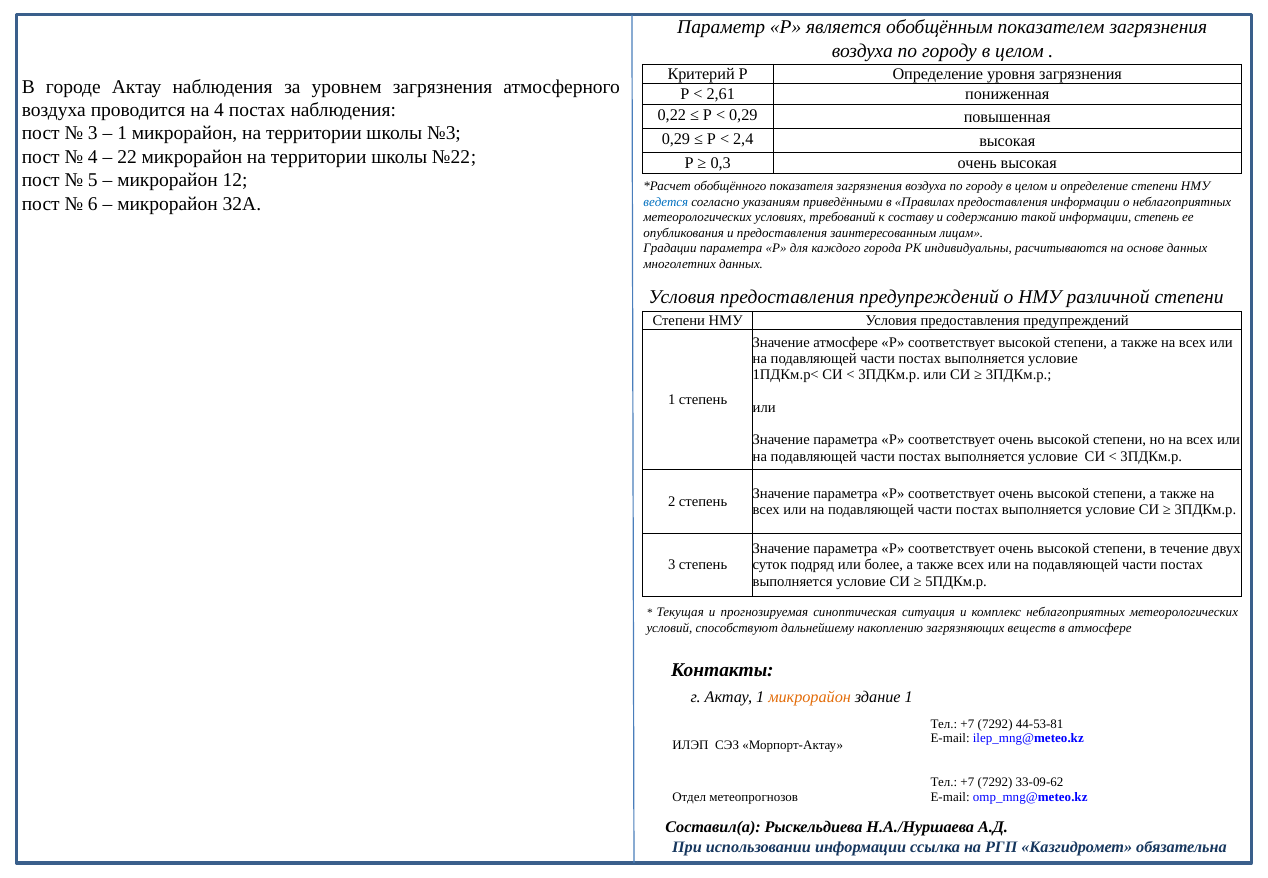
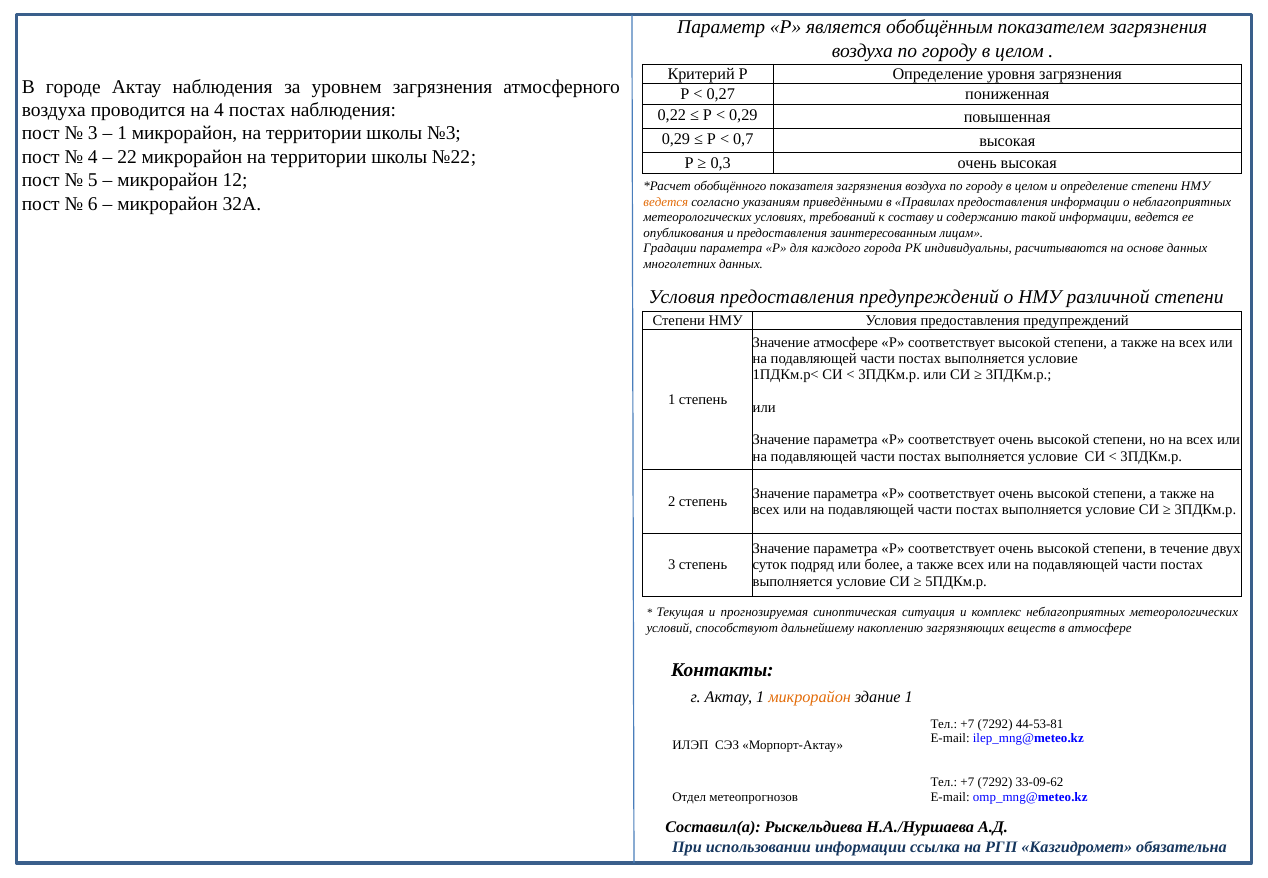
2,61: 2,61 -> 0,27
2,4: 2,4 -> 0,7
ведется at (666, 202) colour: blue -> orange
информации степень: степень -> ведется
